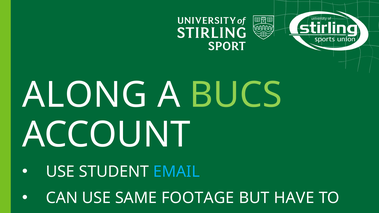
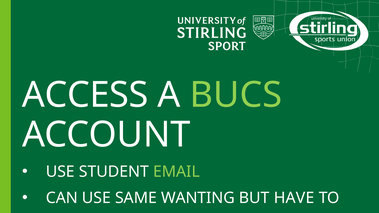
ALONG: ALONG -> ACCESS
EMAIL colour: light blue -> light green
FOOTAGE: FOOTAGE -> WANTING
